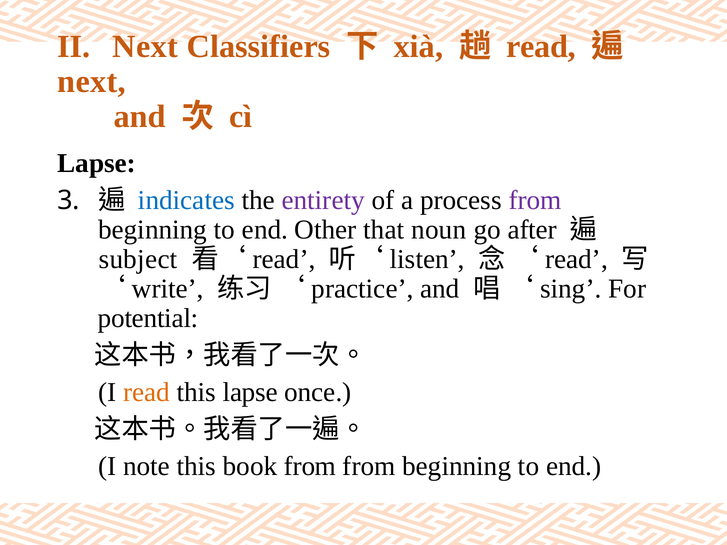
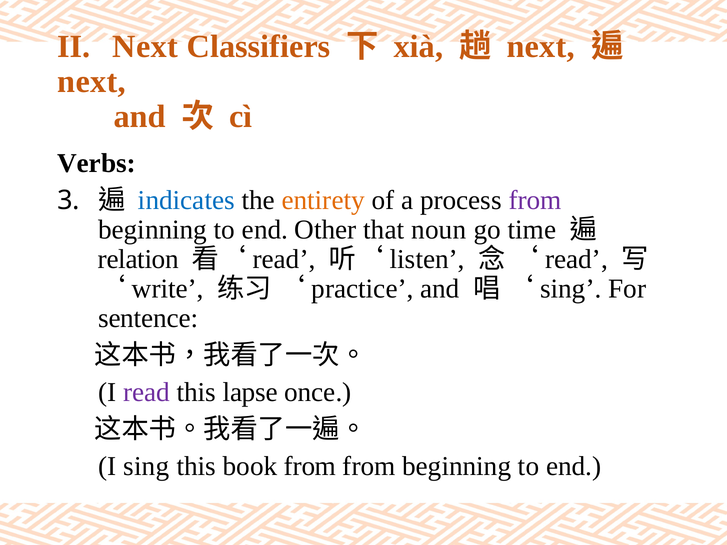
read at (541, 47): read -> next
Lapse at (97, 163): Lapse -> Verbs
entirety colour: purple -> orange
after: after -> time
subject: subject -> relation
potential: potential -> sentence
read at (146, 392) colour: orange -> purple
I note: note -> sing
